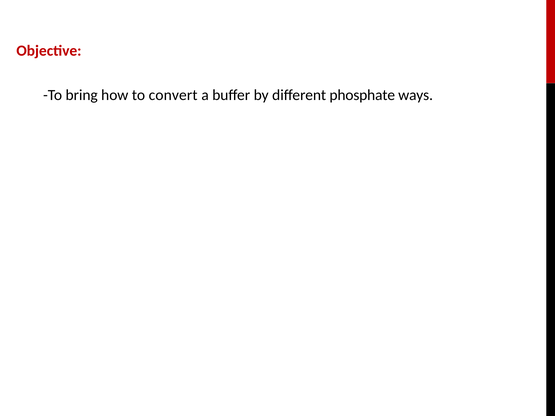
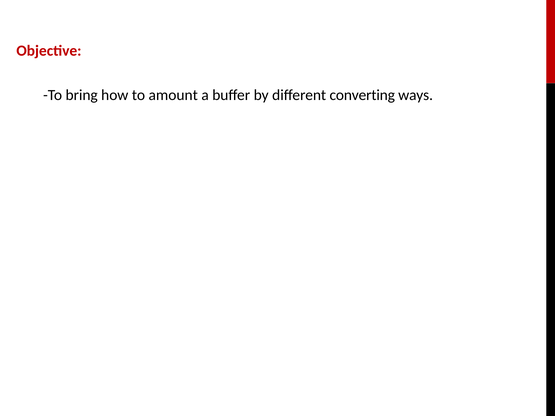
convert: convert -> amount
phosphate: phosphate -> converting
